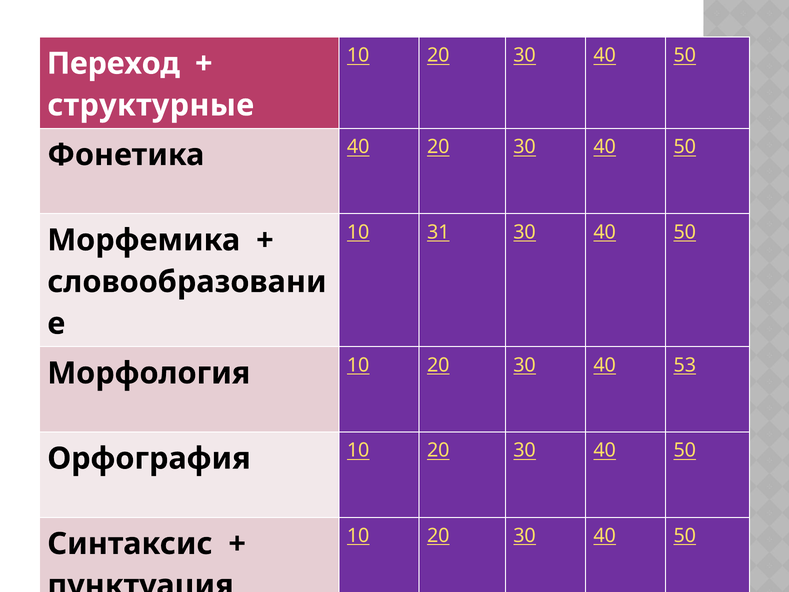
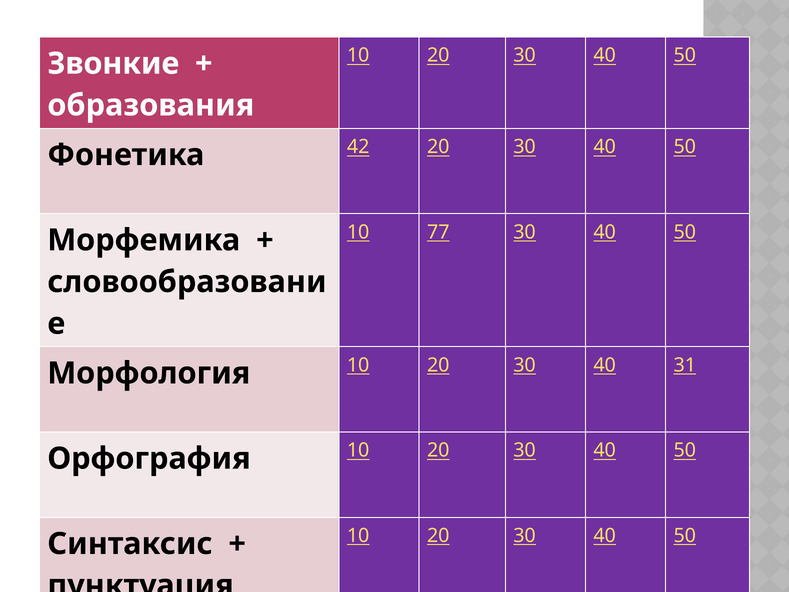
Переход: Переход -> Звонкие
структурные: структурные -> образования
Фонетика 40: 40 -> 42
31: 31 -> 77
53: 53 -> 31
